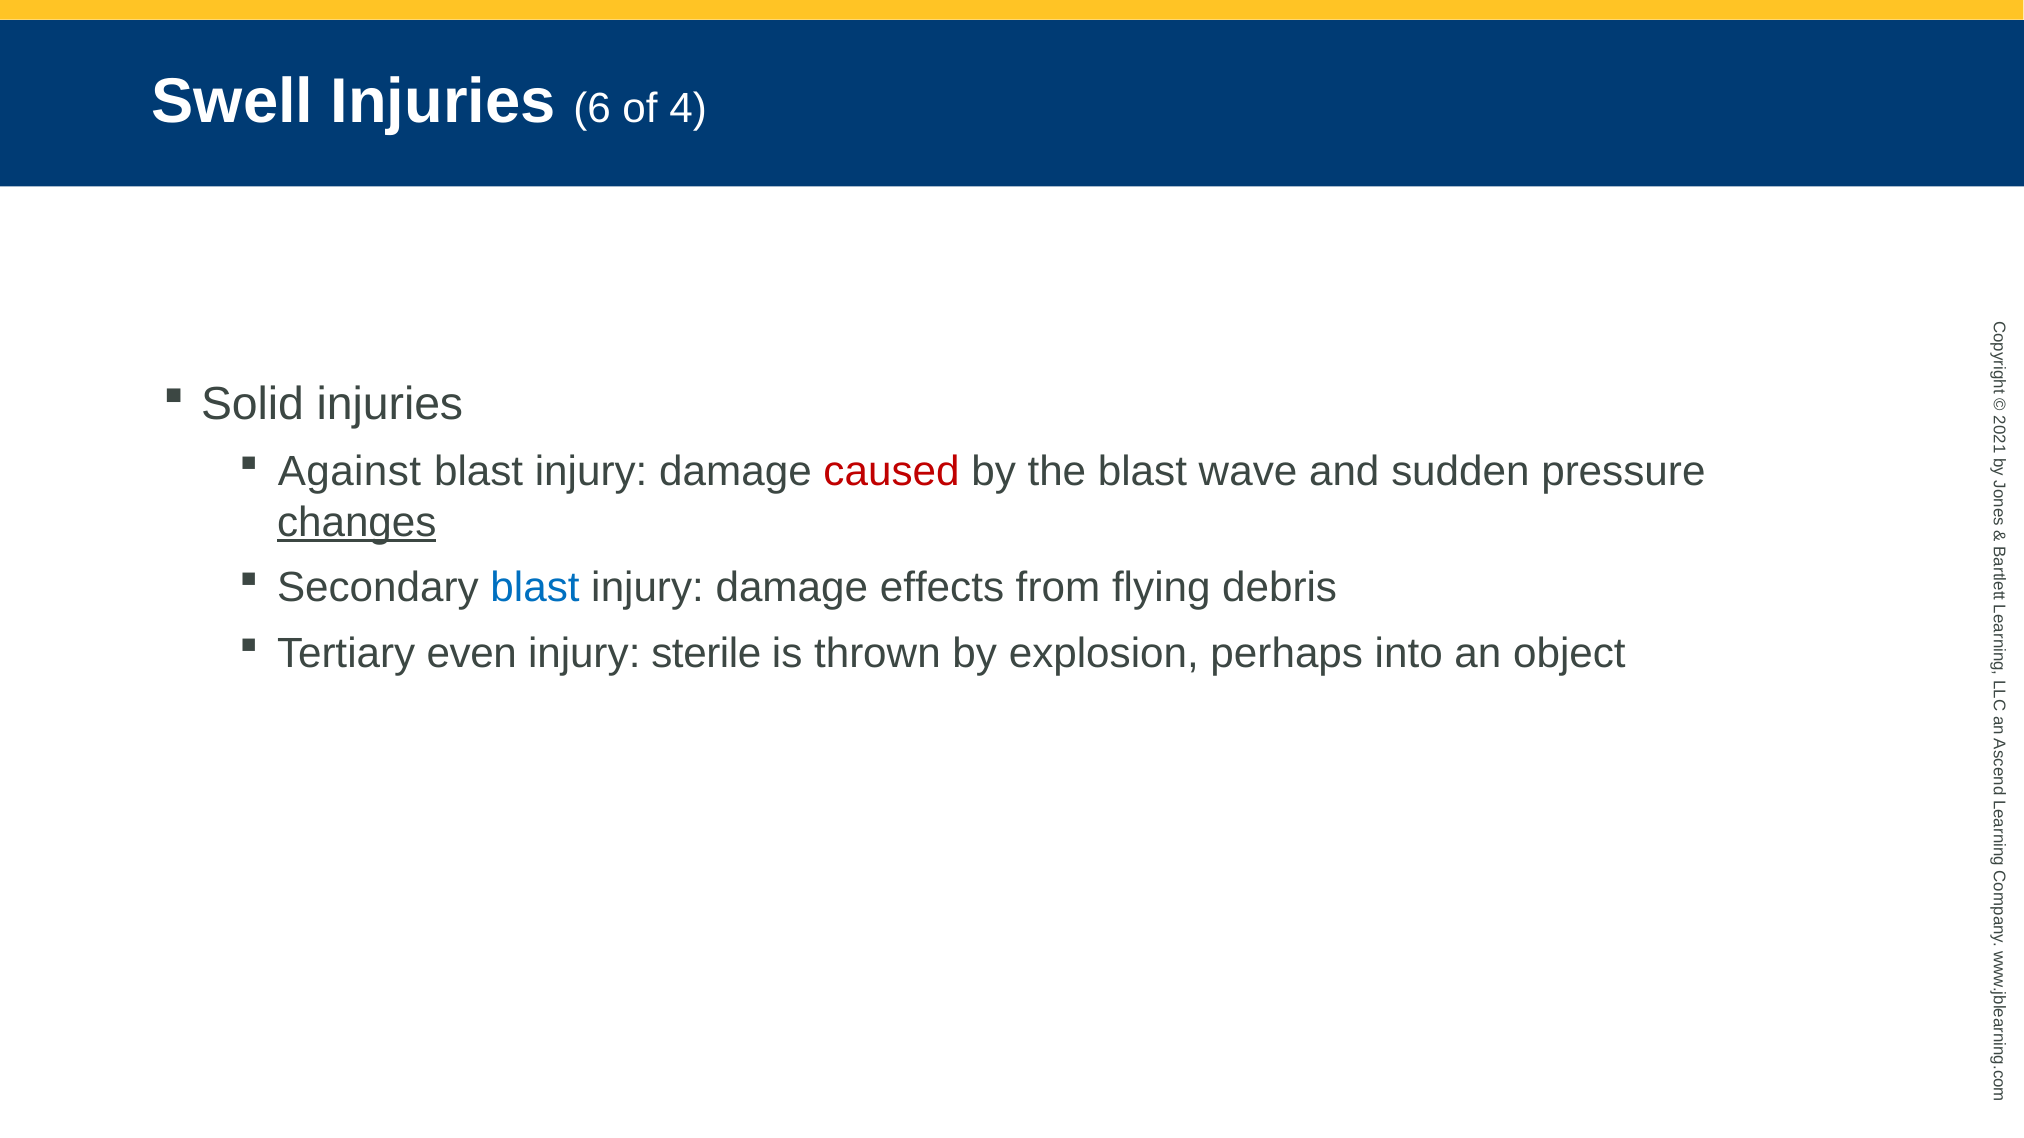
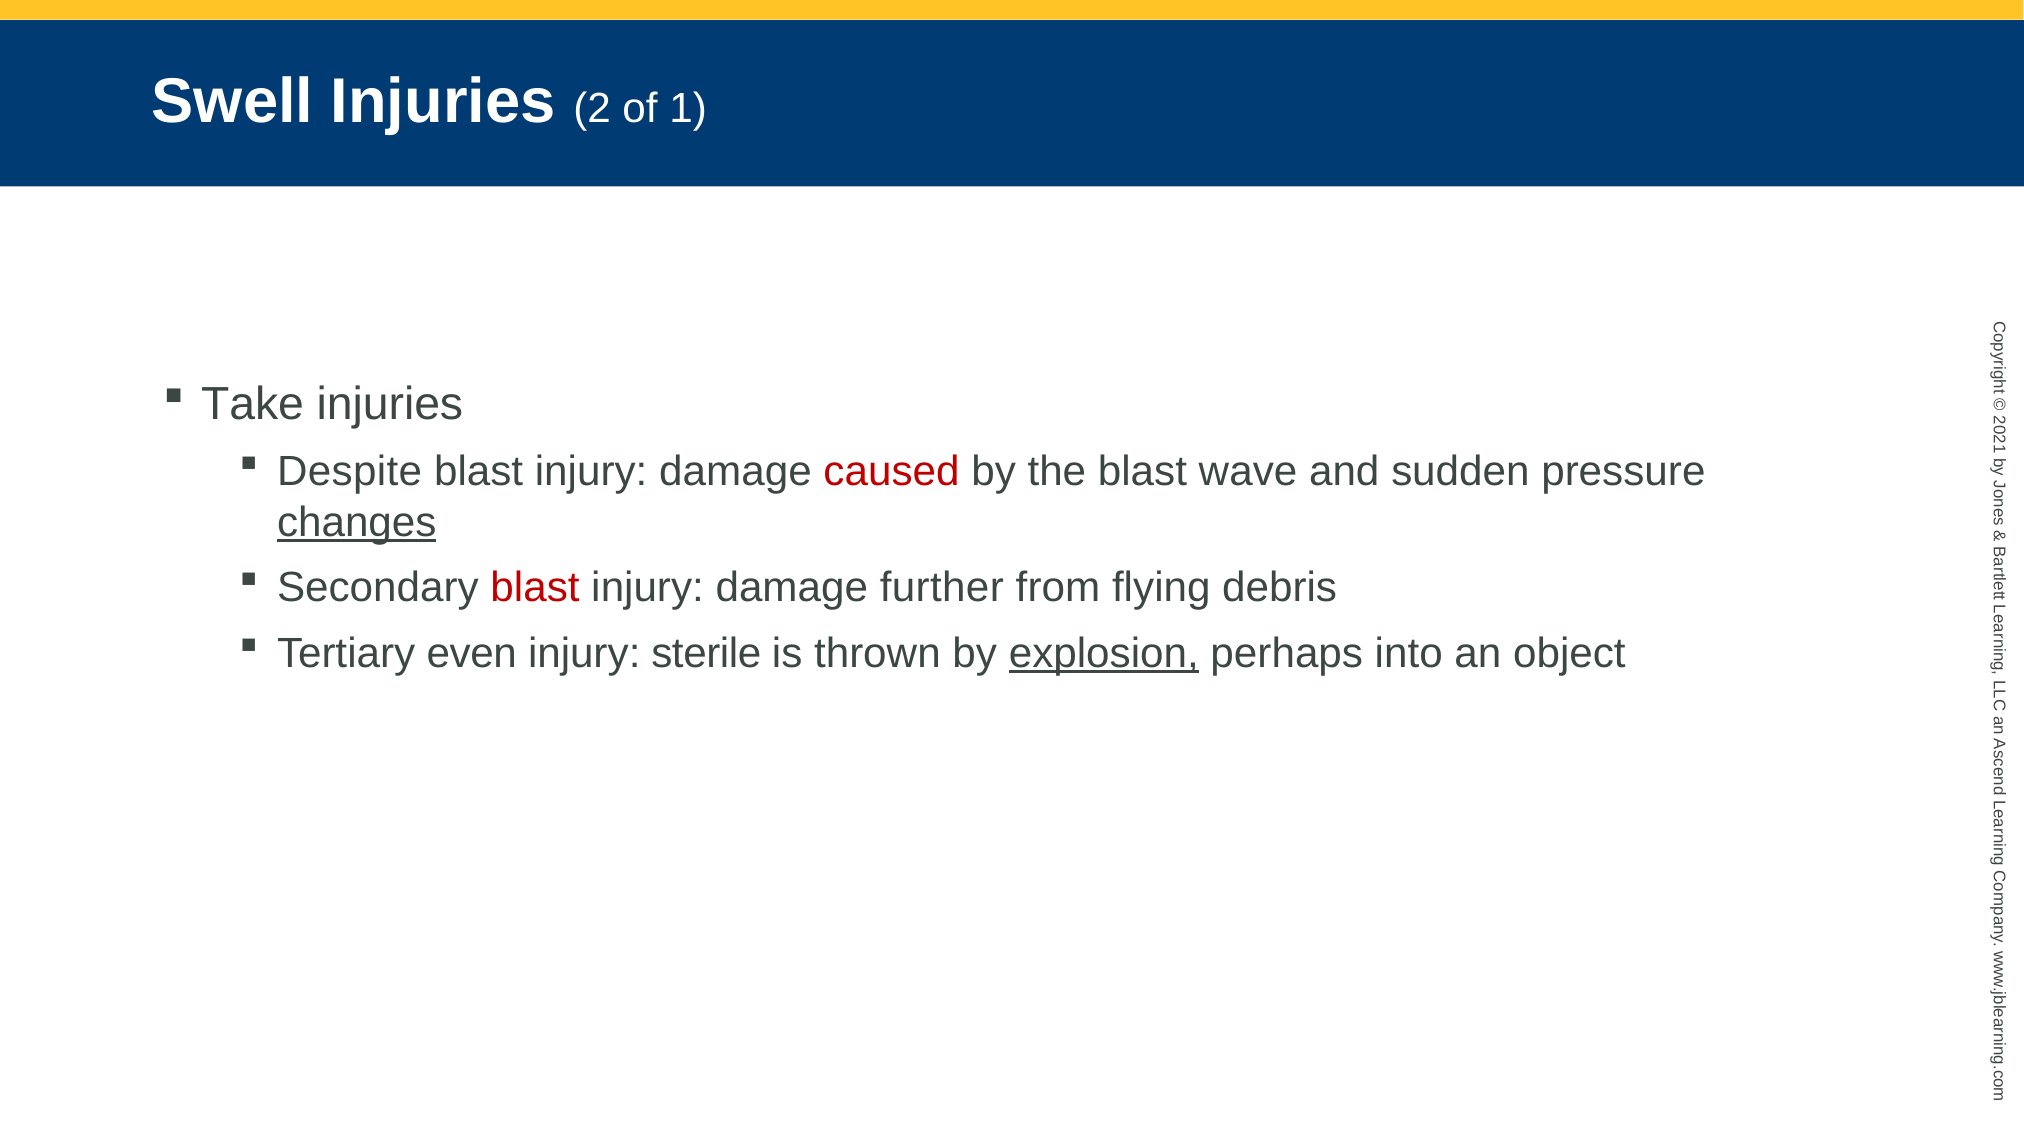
Injuries 6: 6 -> 2
of 4: 4 -> 1
Solid: Solid -> Take
Against: Against -> Despite
blast at (535, 588) colour: blue -> red
effects: effects -> further
explosion underline: none -> present
